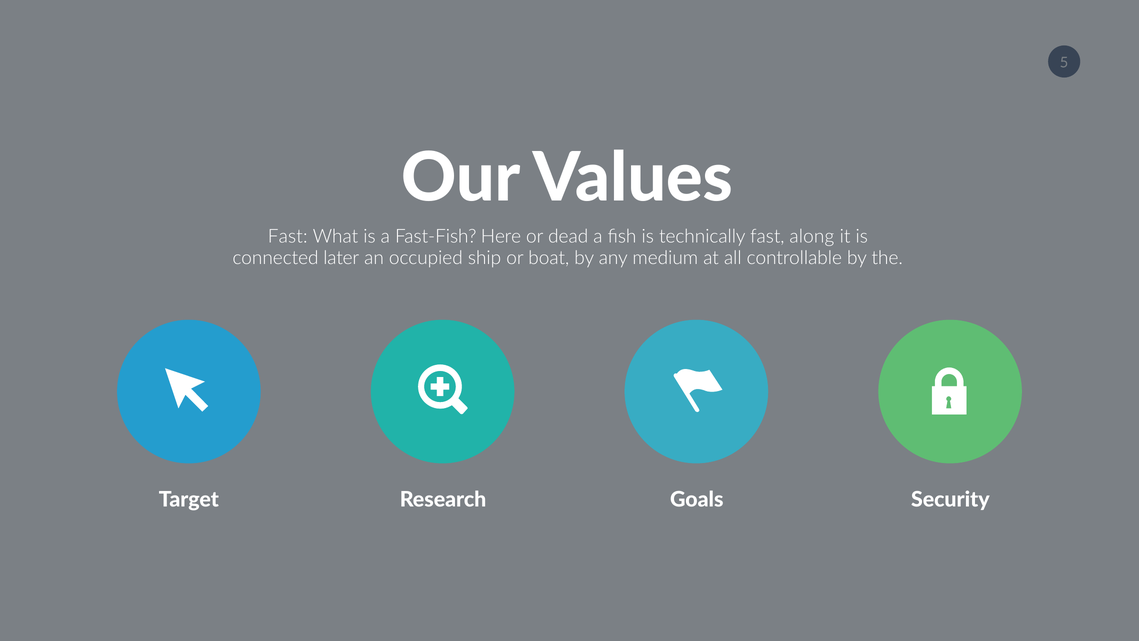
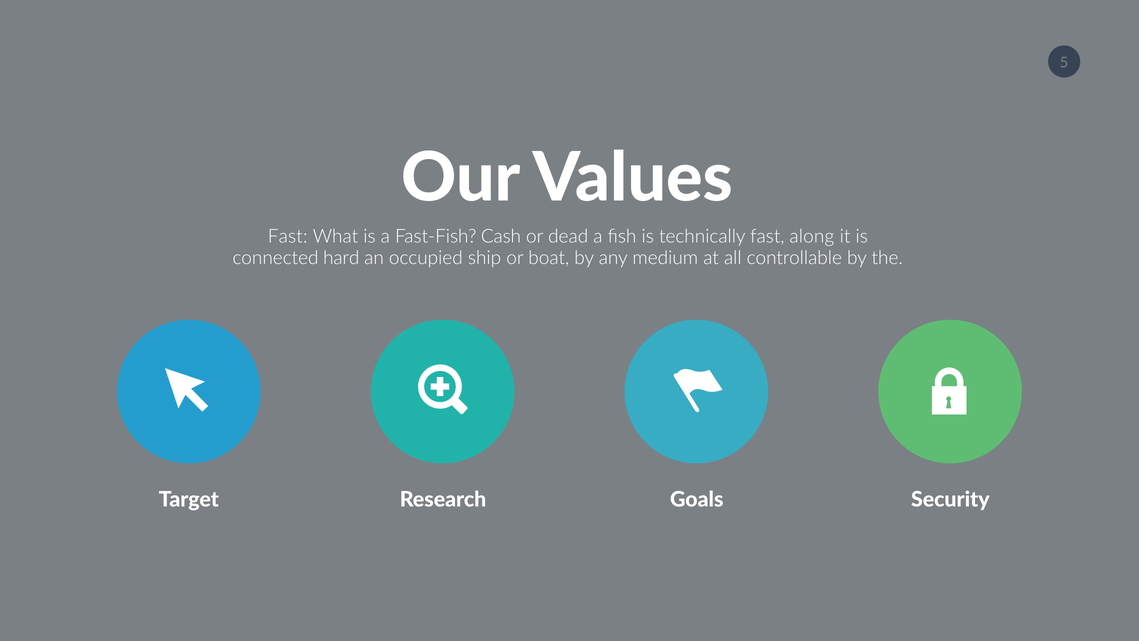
Here: Here -> Cash
later: later -> hard
